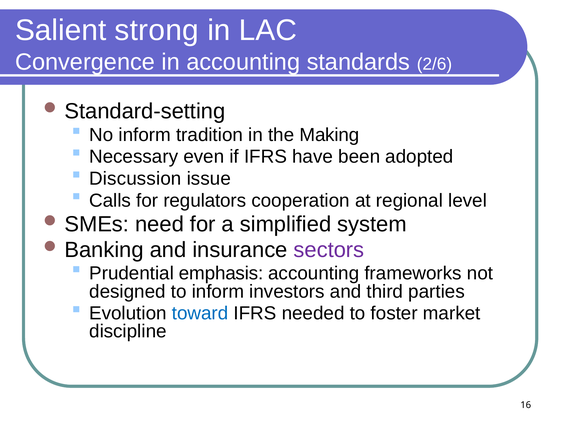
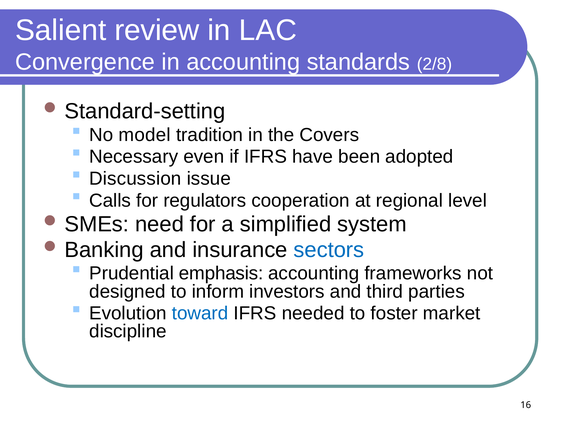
strong: strong -> review
2/6: 2/6 -> 2/8
No inform: inform -> model
Making: Making -> Covers
sectors colour: purple -> blue
